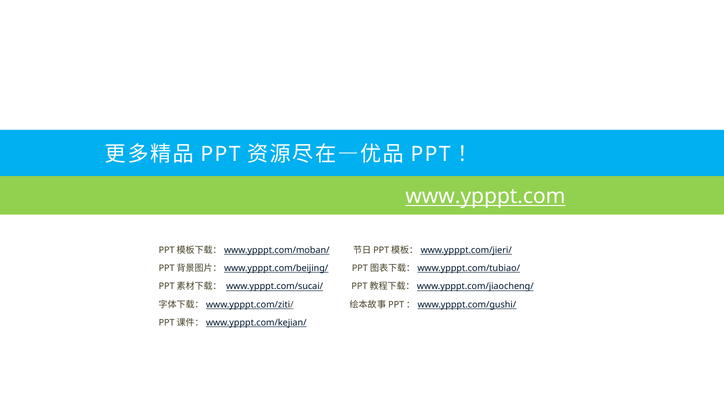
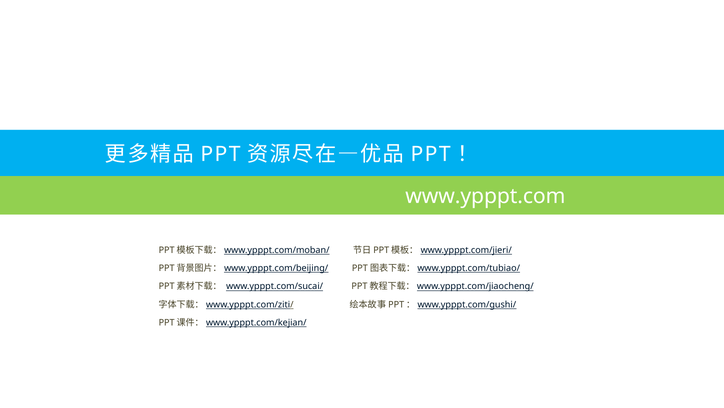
www.ypppt.com underline: present -> none
